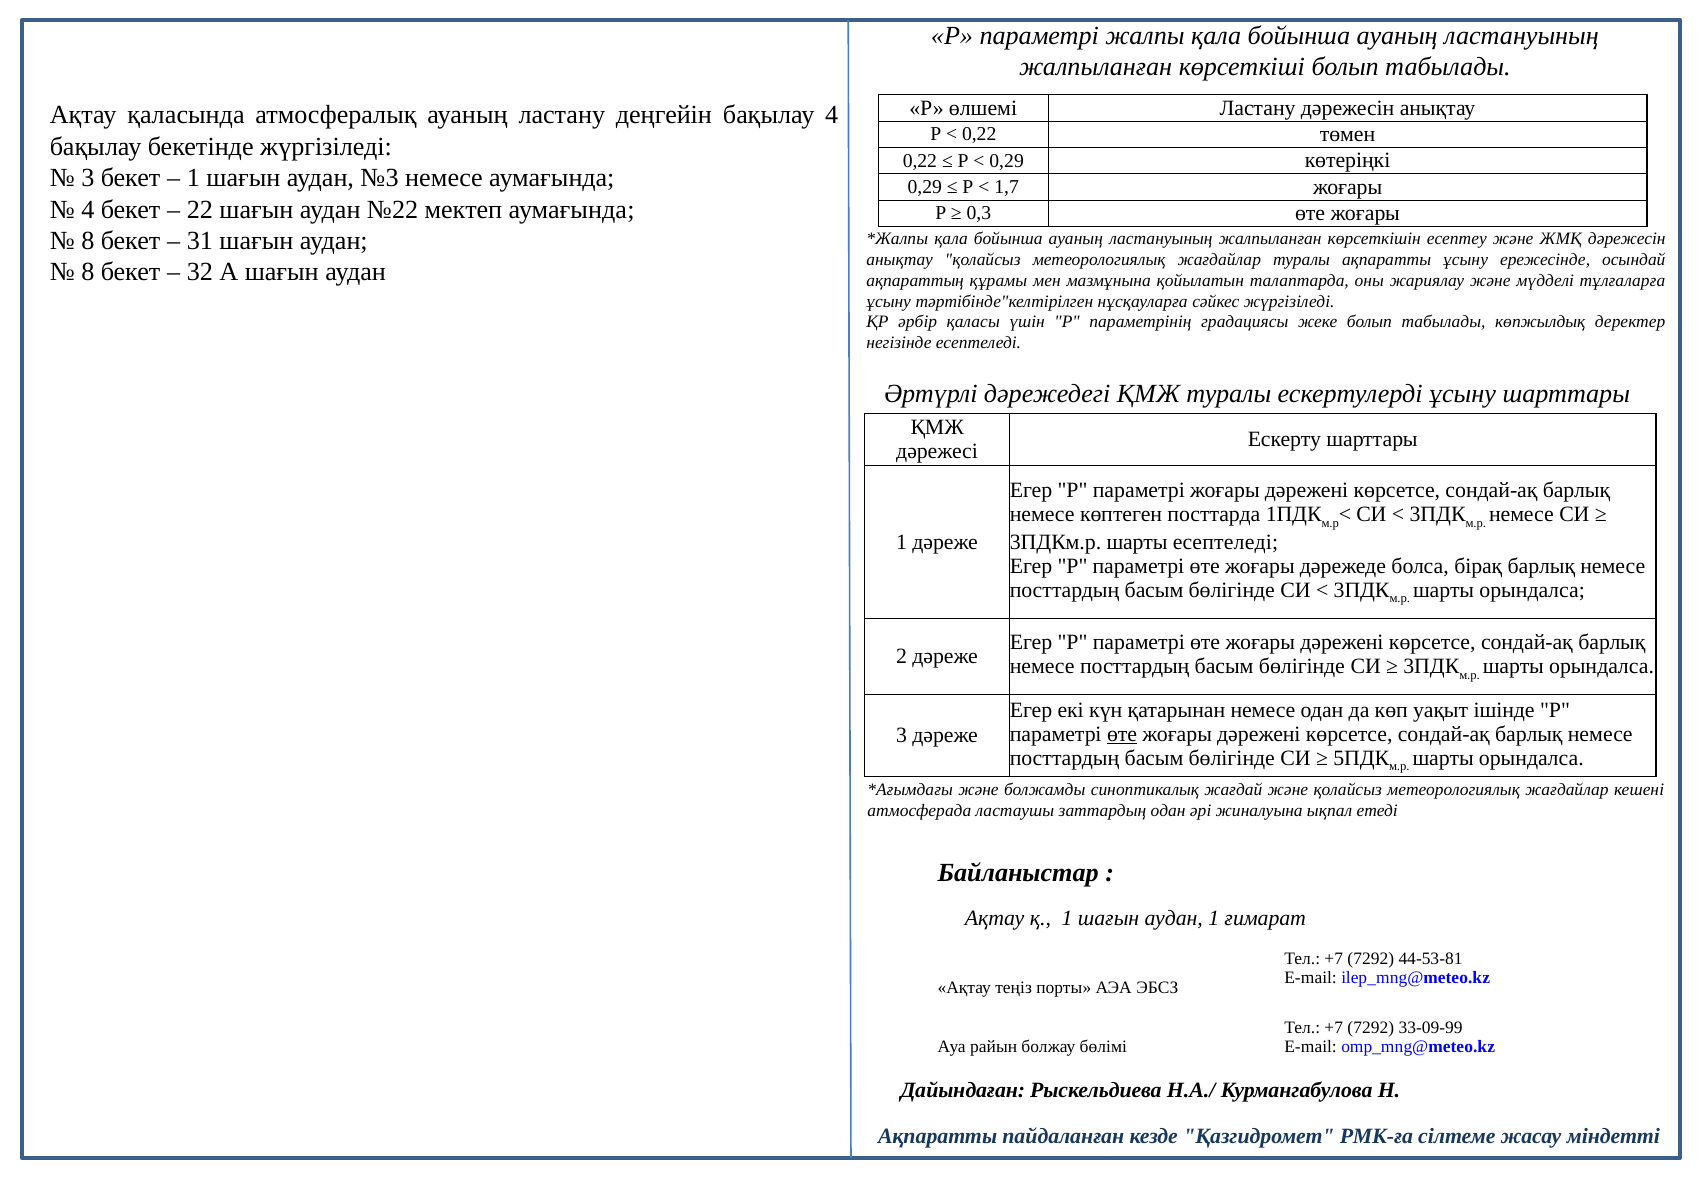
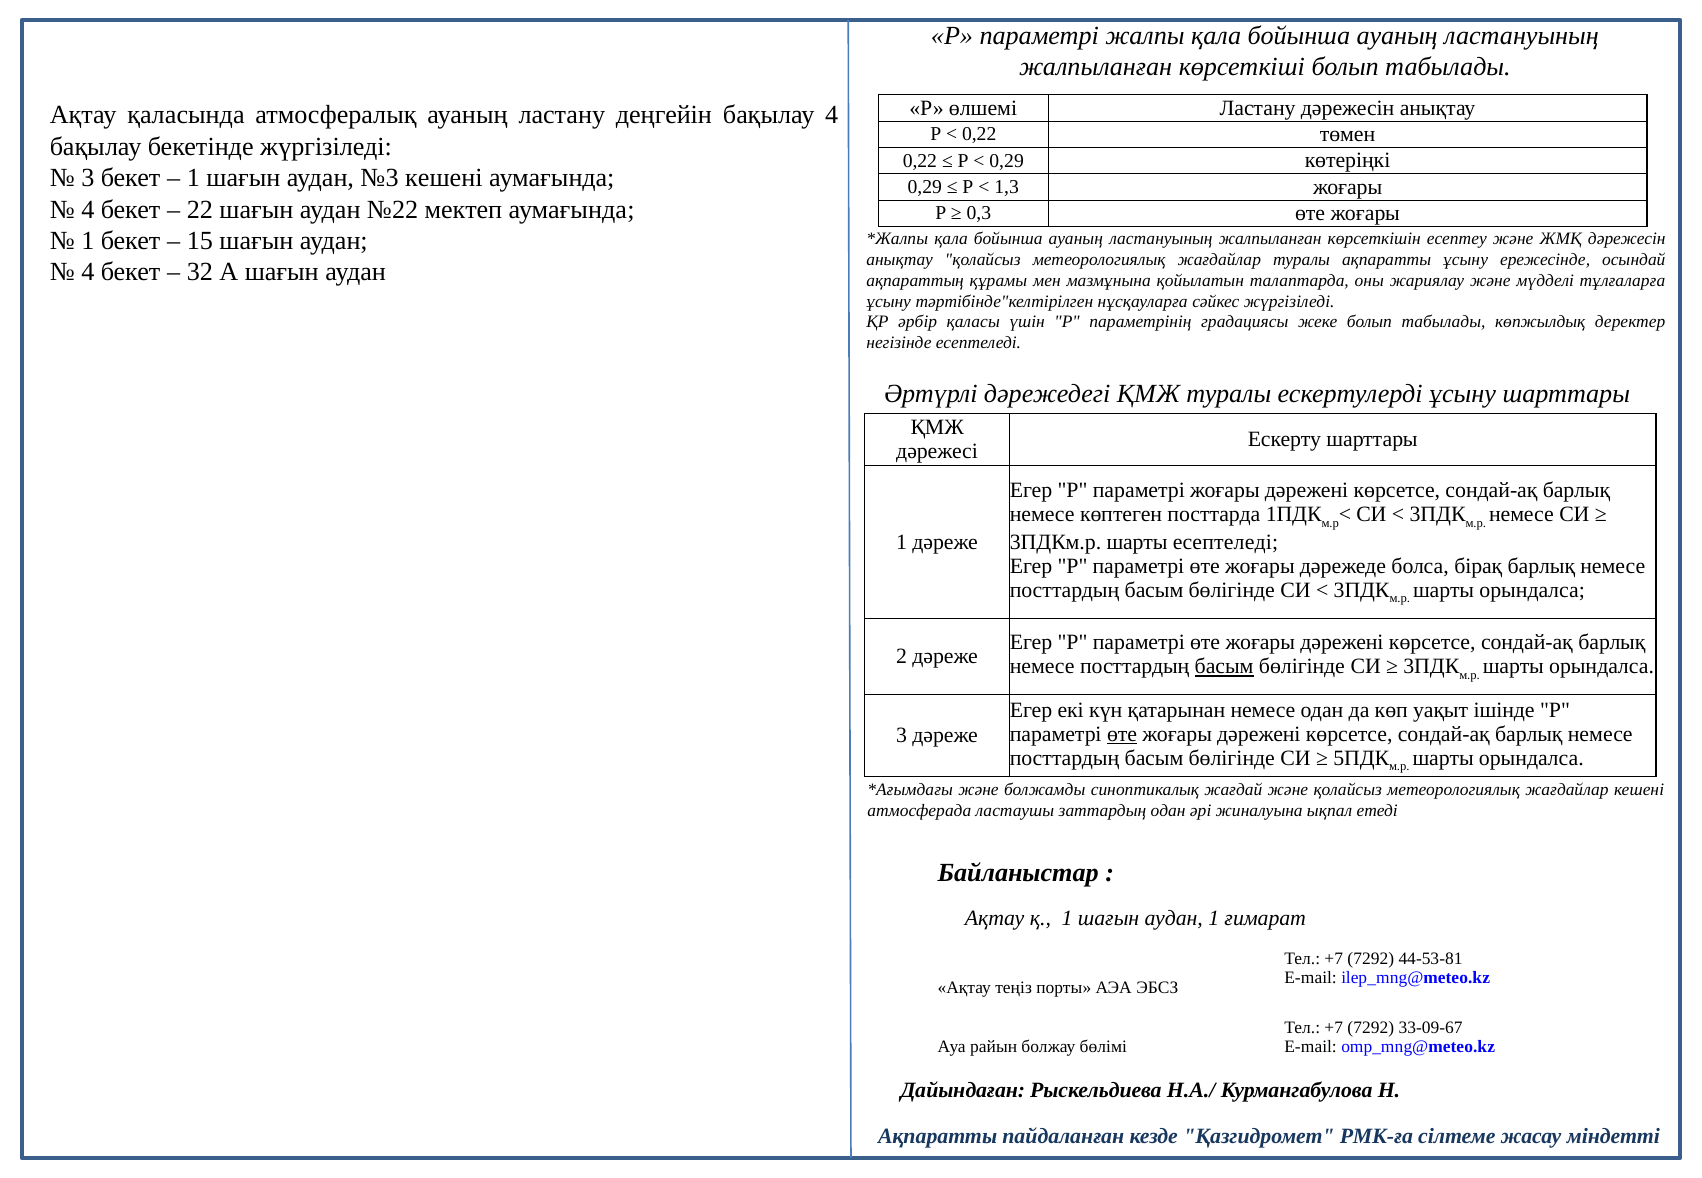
№3 немесе: немесе -> кешені
1,7: 1,7 -> 1,3
8 at (88, 241): 8 -> 1
31: 31 -> 15
8 at (88, 272): 8 -> 4
басым at (1224, 667) underline: none -> present
33-09-99: 33-09-99 -> 33-09-67
